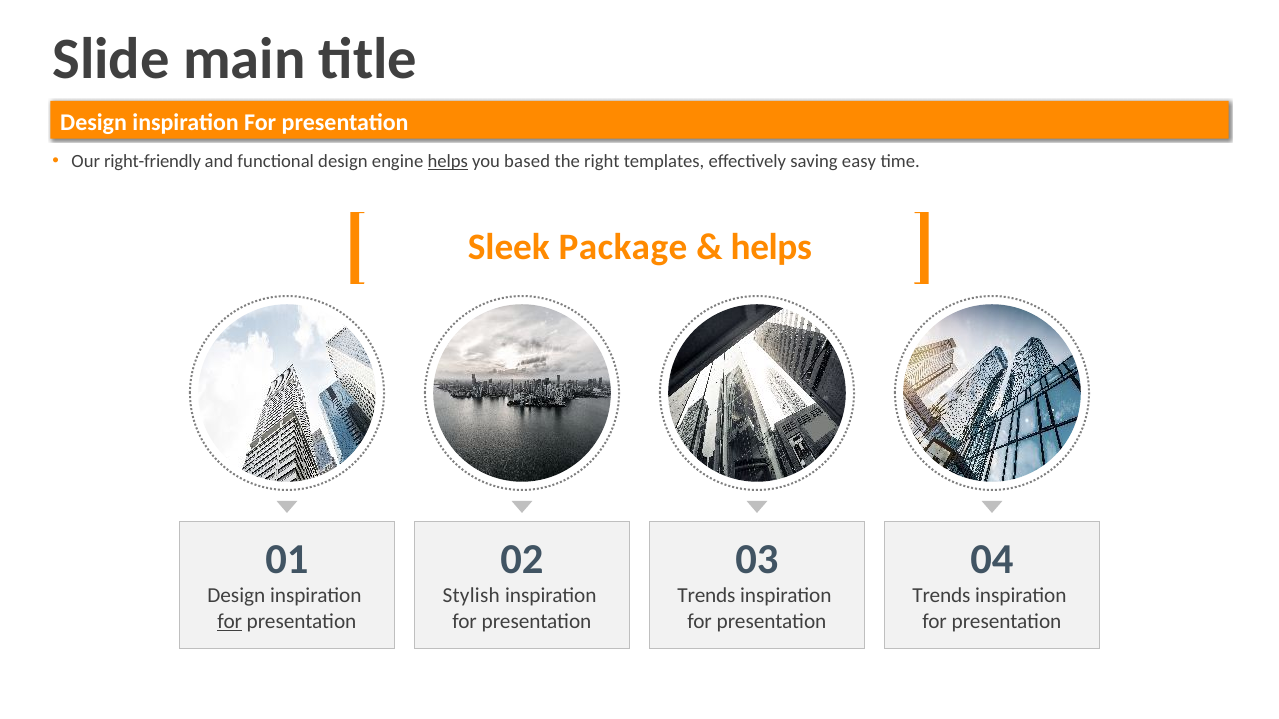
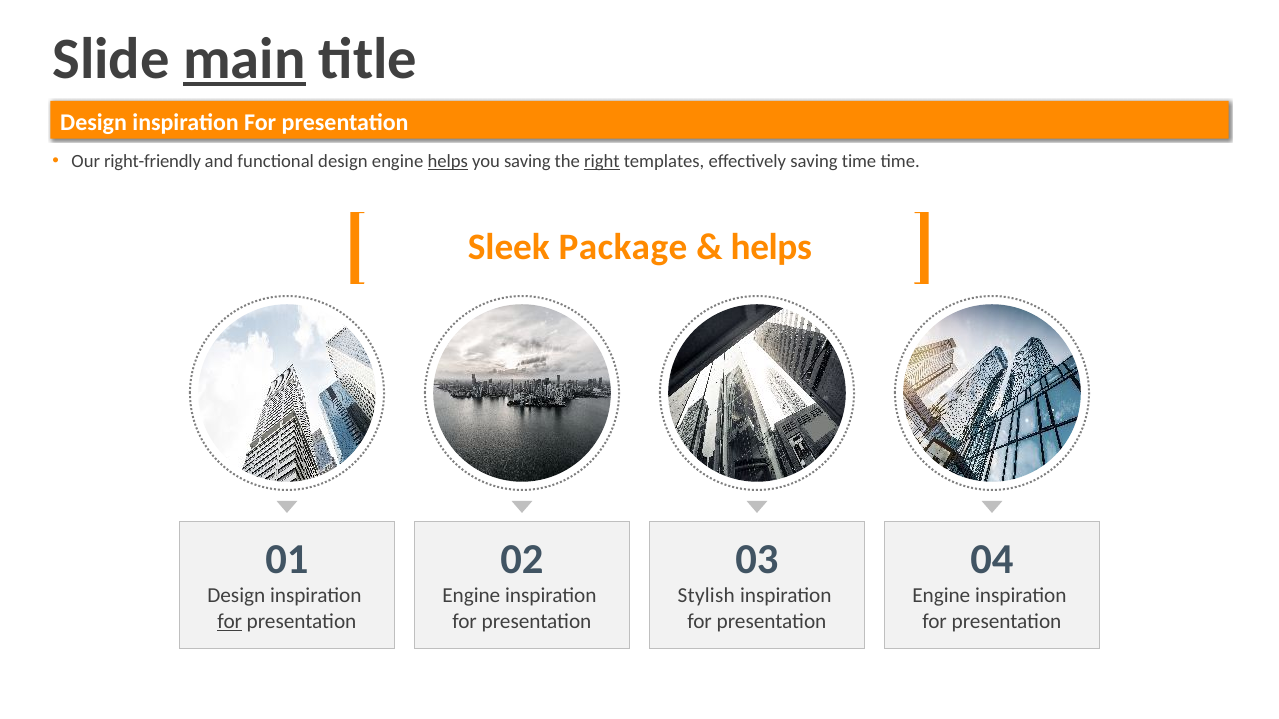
main underline: none -> present
you based: based -> saving
right underline: none -> present
saving easy: easy -> time
Stylish at (471, 596): Stylish -> Engine
Trends at (706, 596): Trends -> Stylish
Trends at (941, 596): Trends -> Engine
